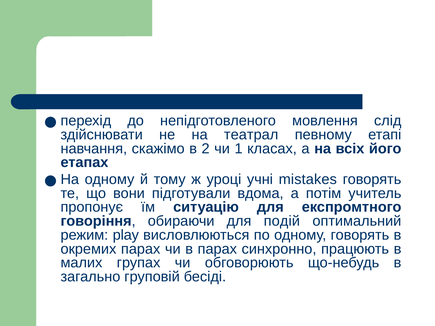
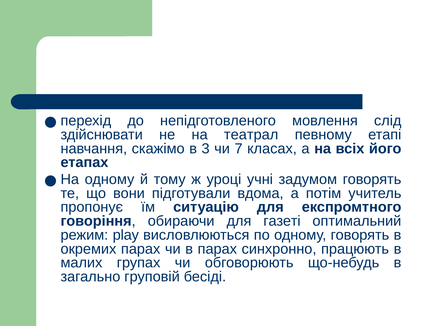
2: 2 -> 3
1: 1 -> 7
mistakes: mistakes -> задумом
подій: подій -> газеті
